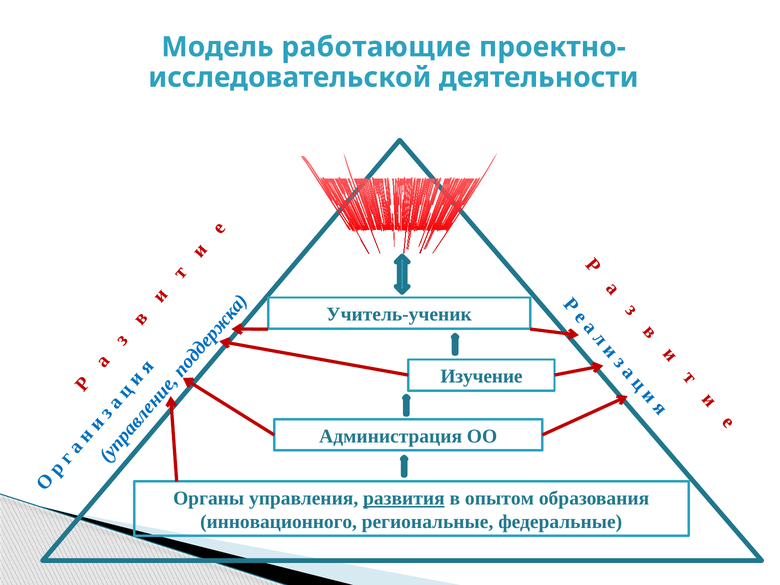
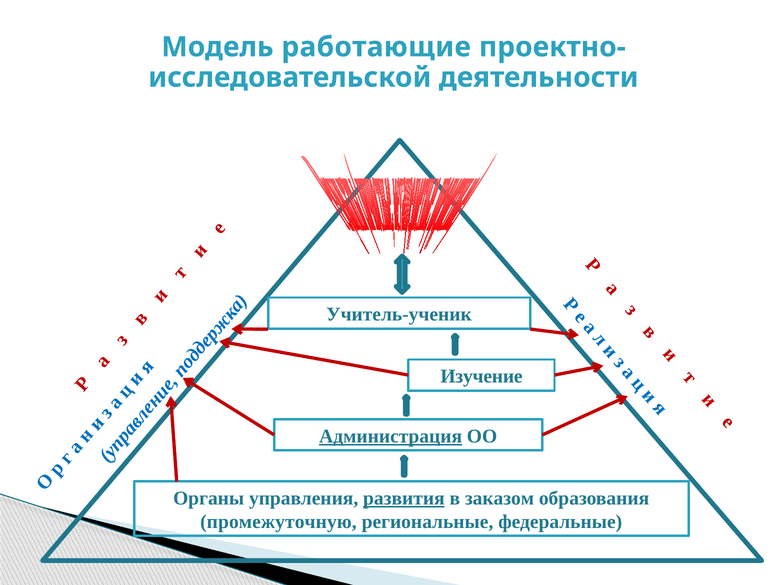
Администрация underline: none -> present
опытом: опытом -> заказом
инновационного: инновационного -> промежуточную
